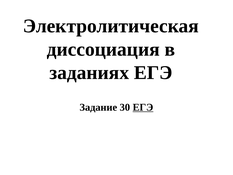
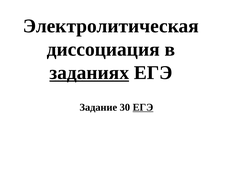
заданиях underline: none -> present
